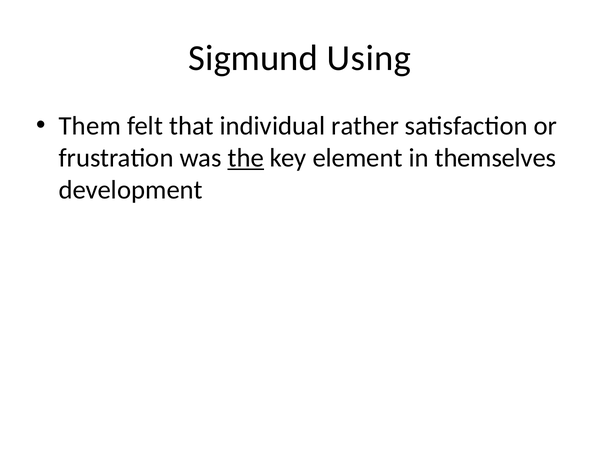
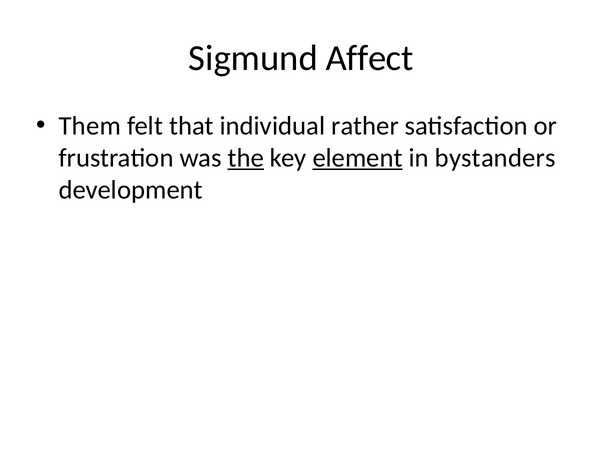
Using: Using -> Affect
element underline: none -> present
themselves: themselves -> bystanders
